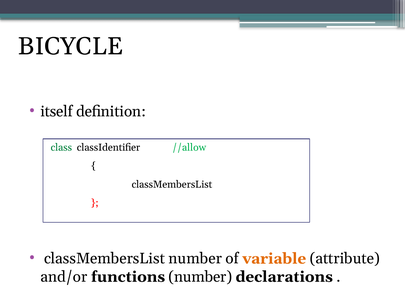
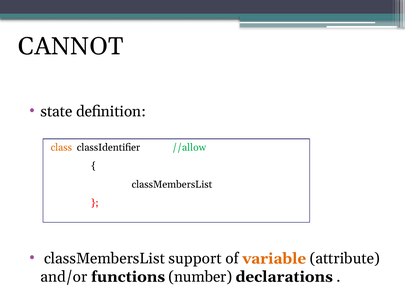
BICYCLE: BICYCLE -> CANNOT
itself: itself -> state
class colour: green -> orange
classMembersList number: number -> support
